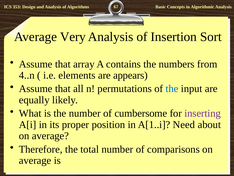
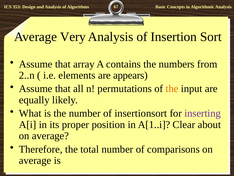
4..n: 4..n -> 2..n
the at (172, 88) colour: blue -> orange
cumbersome: cumbersome -> insertionsort
Need: Need -> Clear
